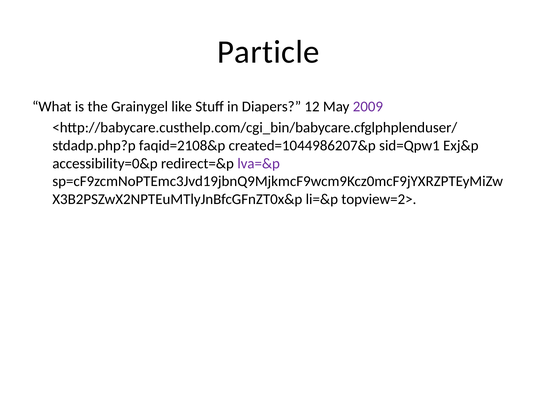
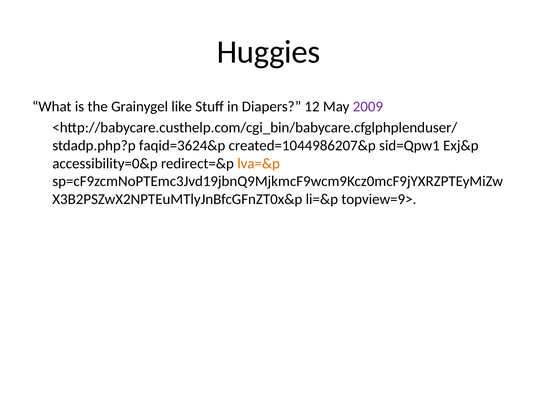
Particle: Particle -> Huggies
faqid=2108&p: faqid=2108&p -> faqid=3624&p
lva=&p colour: purple -> orange
topview=2>: topview=2> -> topview=9>
